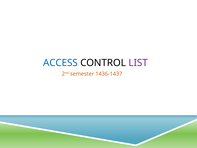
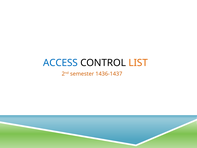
LIST colour: purple -> orange
